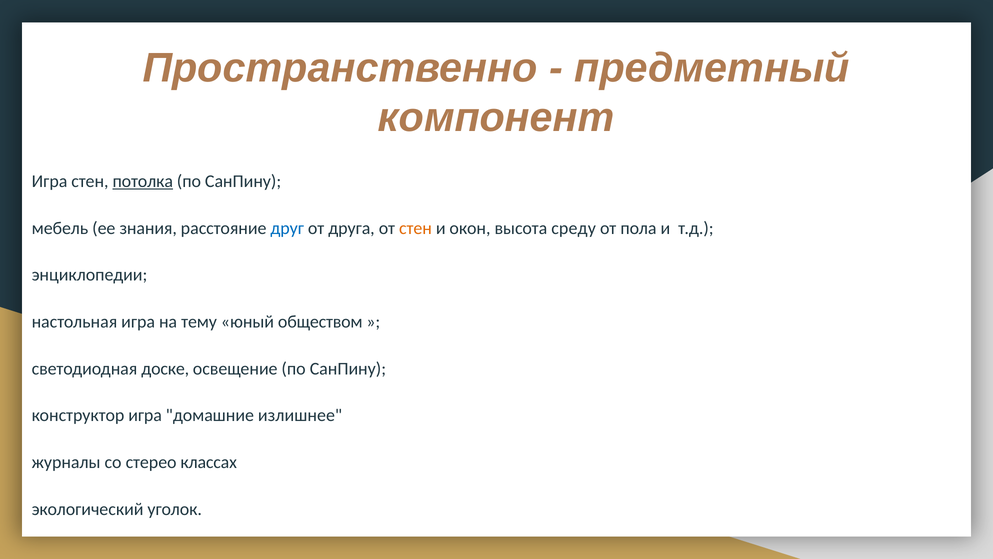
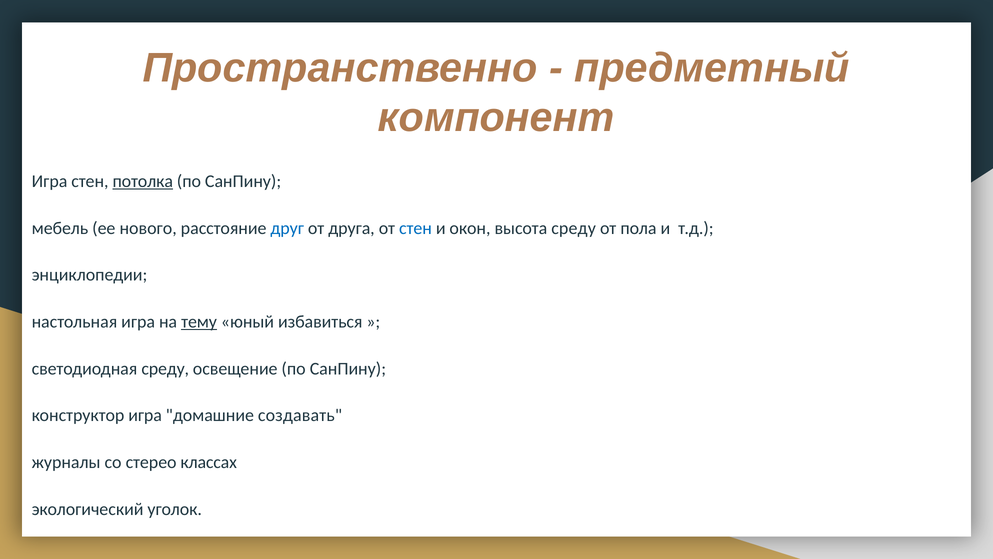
знания: знания -> нового
стен at (415, 228) colour: orange -> blue
тему underline: none -> present
обществом: обществом -> избавиться
светодиодная доске: доске -> среду
излишнее: излишнее -> создавать
